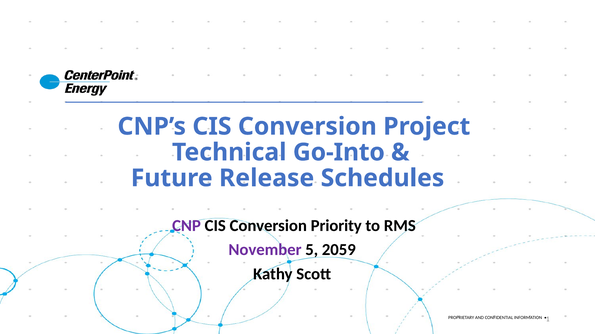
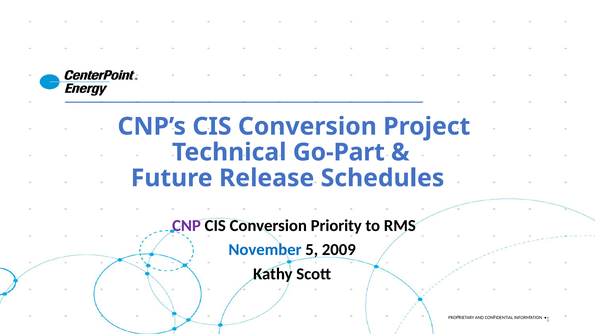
Go-Into: Go-Into -> Go-Part
November colour: purple -> blue
2059: 2059 -> 2009
